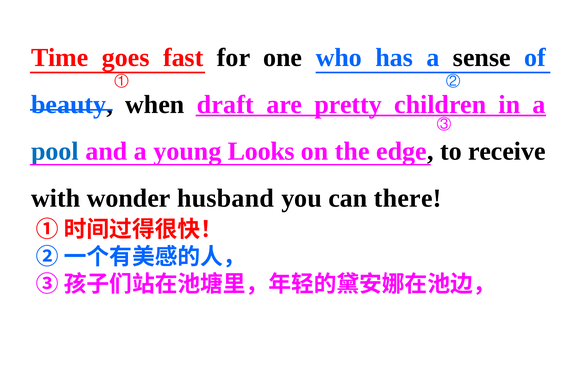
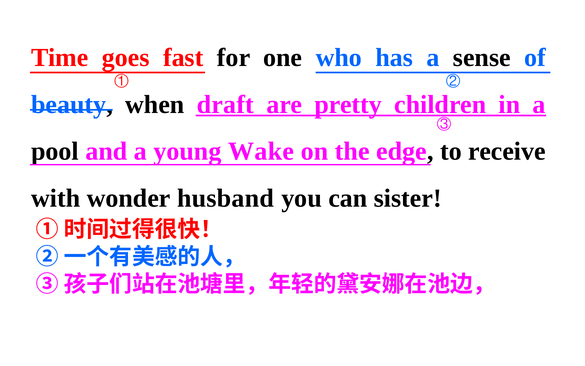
pool colour: blue -> black
Looks: Looks -> Wake
there: there -> sister
